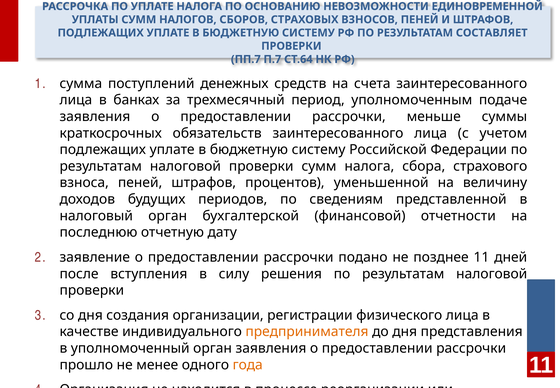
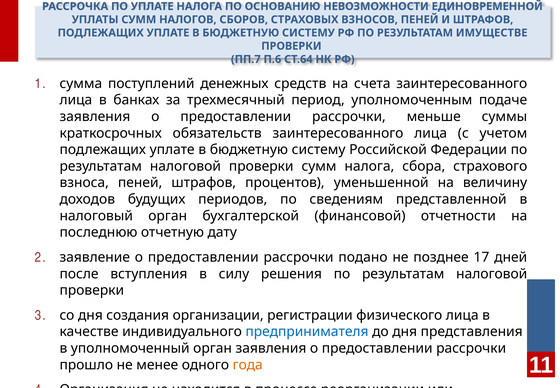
СОСТАВЛЯЕТ: СОСТАВЛЯЕТ -> ИМУЩЕСТВЕ
П.7: П.7 -> П.6
позднее 11: 11 -> 17
предпринимателя colour: orange -> blue
